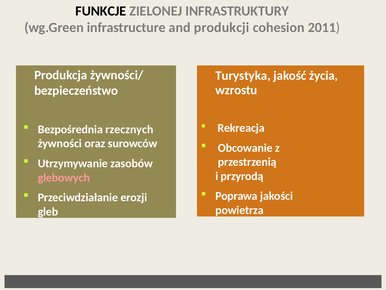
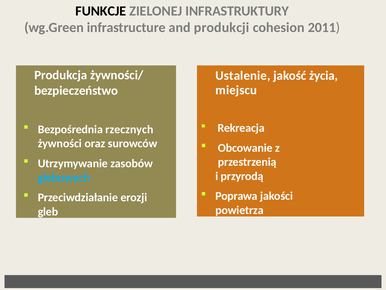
Turystyka: Turystyka -> Ustalenie
wzrostu: wzrostu -> miejscu
glebowych colour: pink -> light blue
